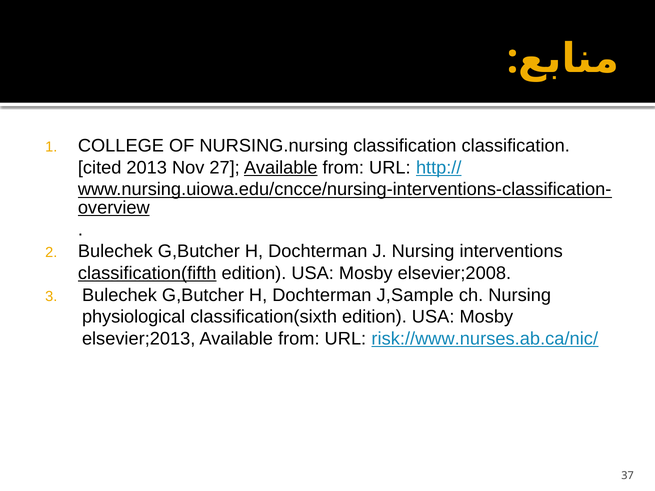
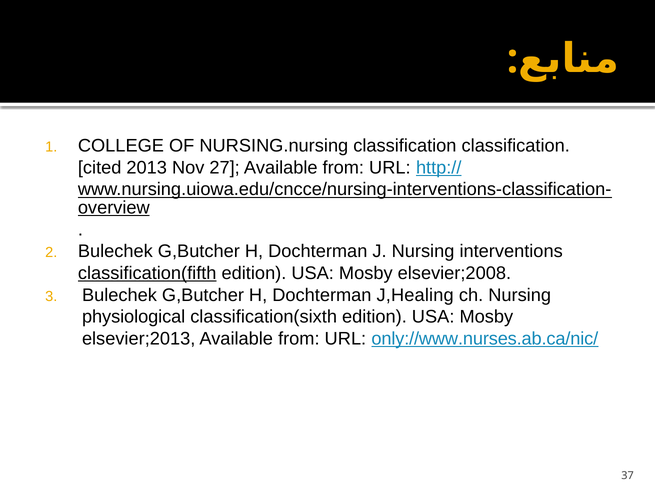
Available at (281, 168) underline: present -> none
J,Sample: J,Sample -> J,Healing
risk://www.nurses.ab.ca/nic/: risk://www.nurses.ab.ca/nic/ -> only://www.nurses.ab.ca/nic/
